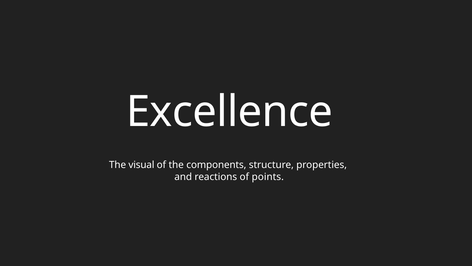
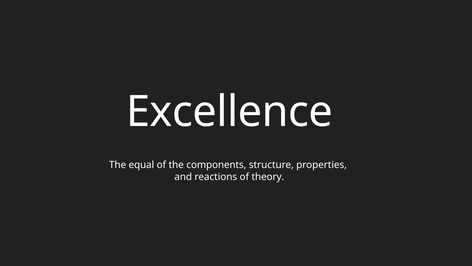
visual: visual -> equal
points: points -> theory
